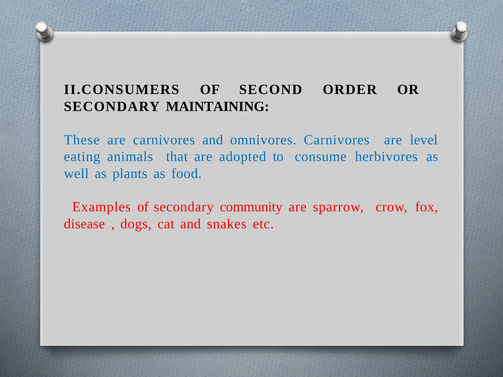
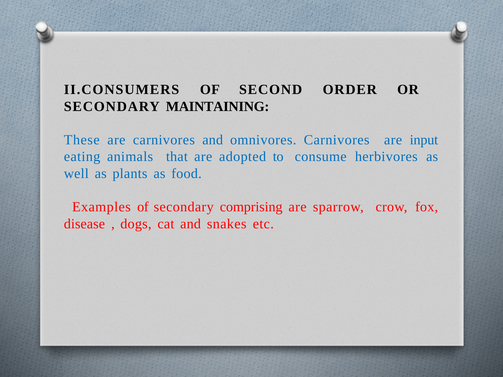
level: level -> input
community: community -> comprising
